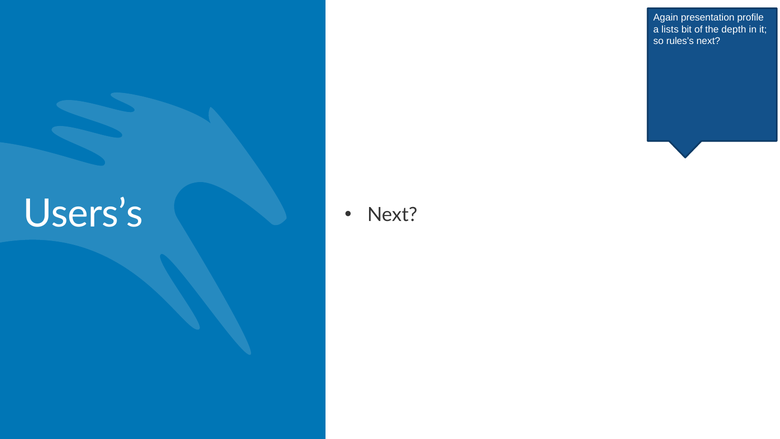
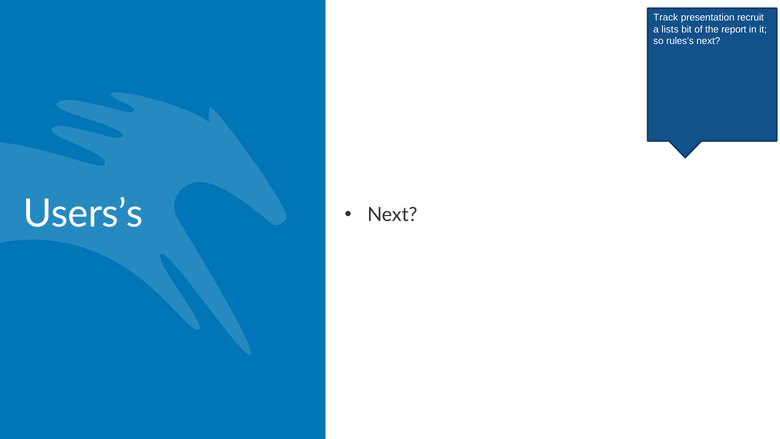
Again: Again -> Track
profile: profile -> recruit
depth: depth -> report
